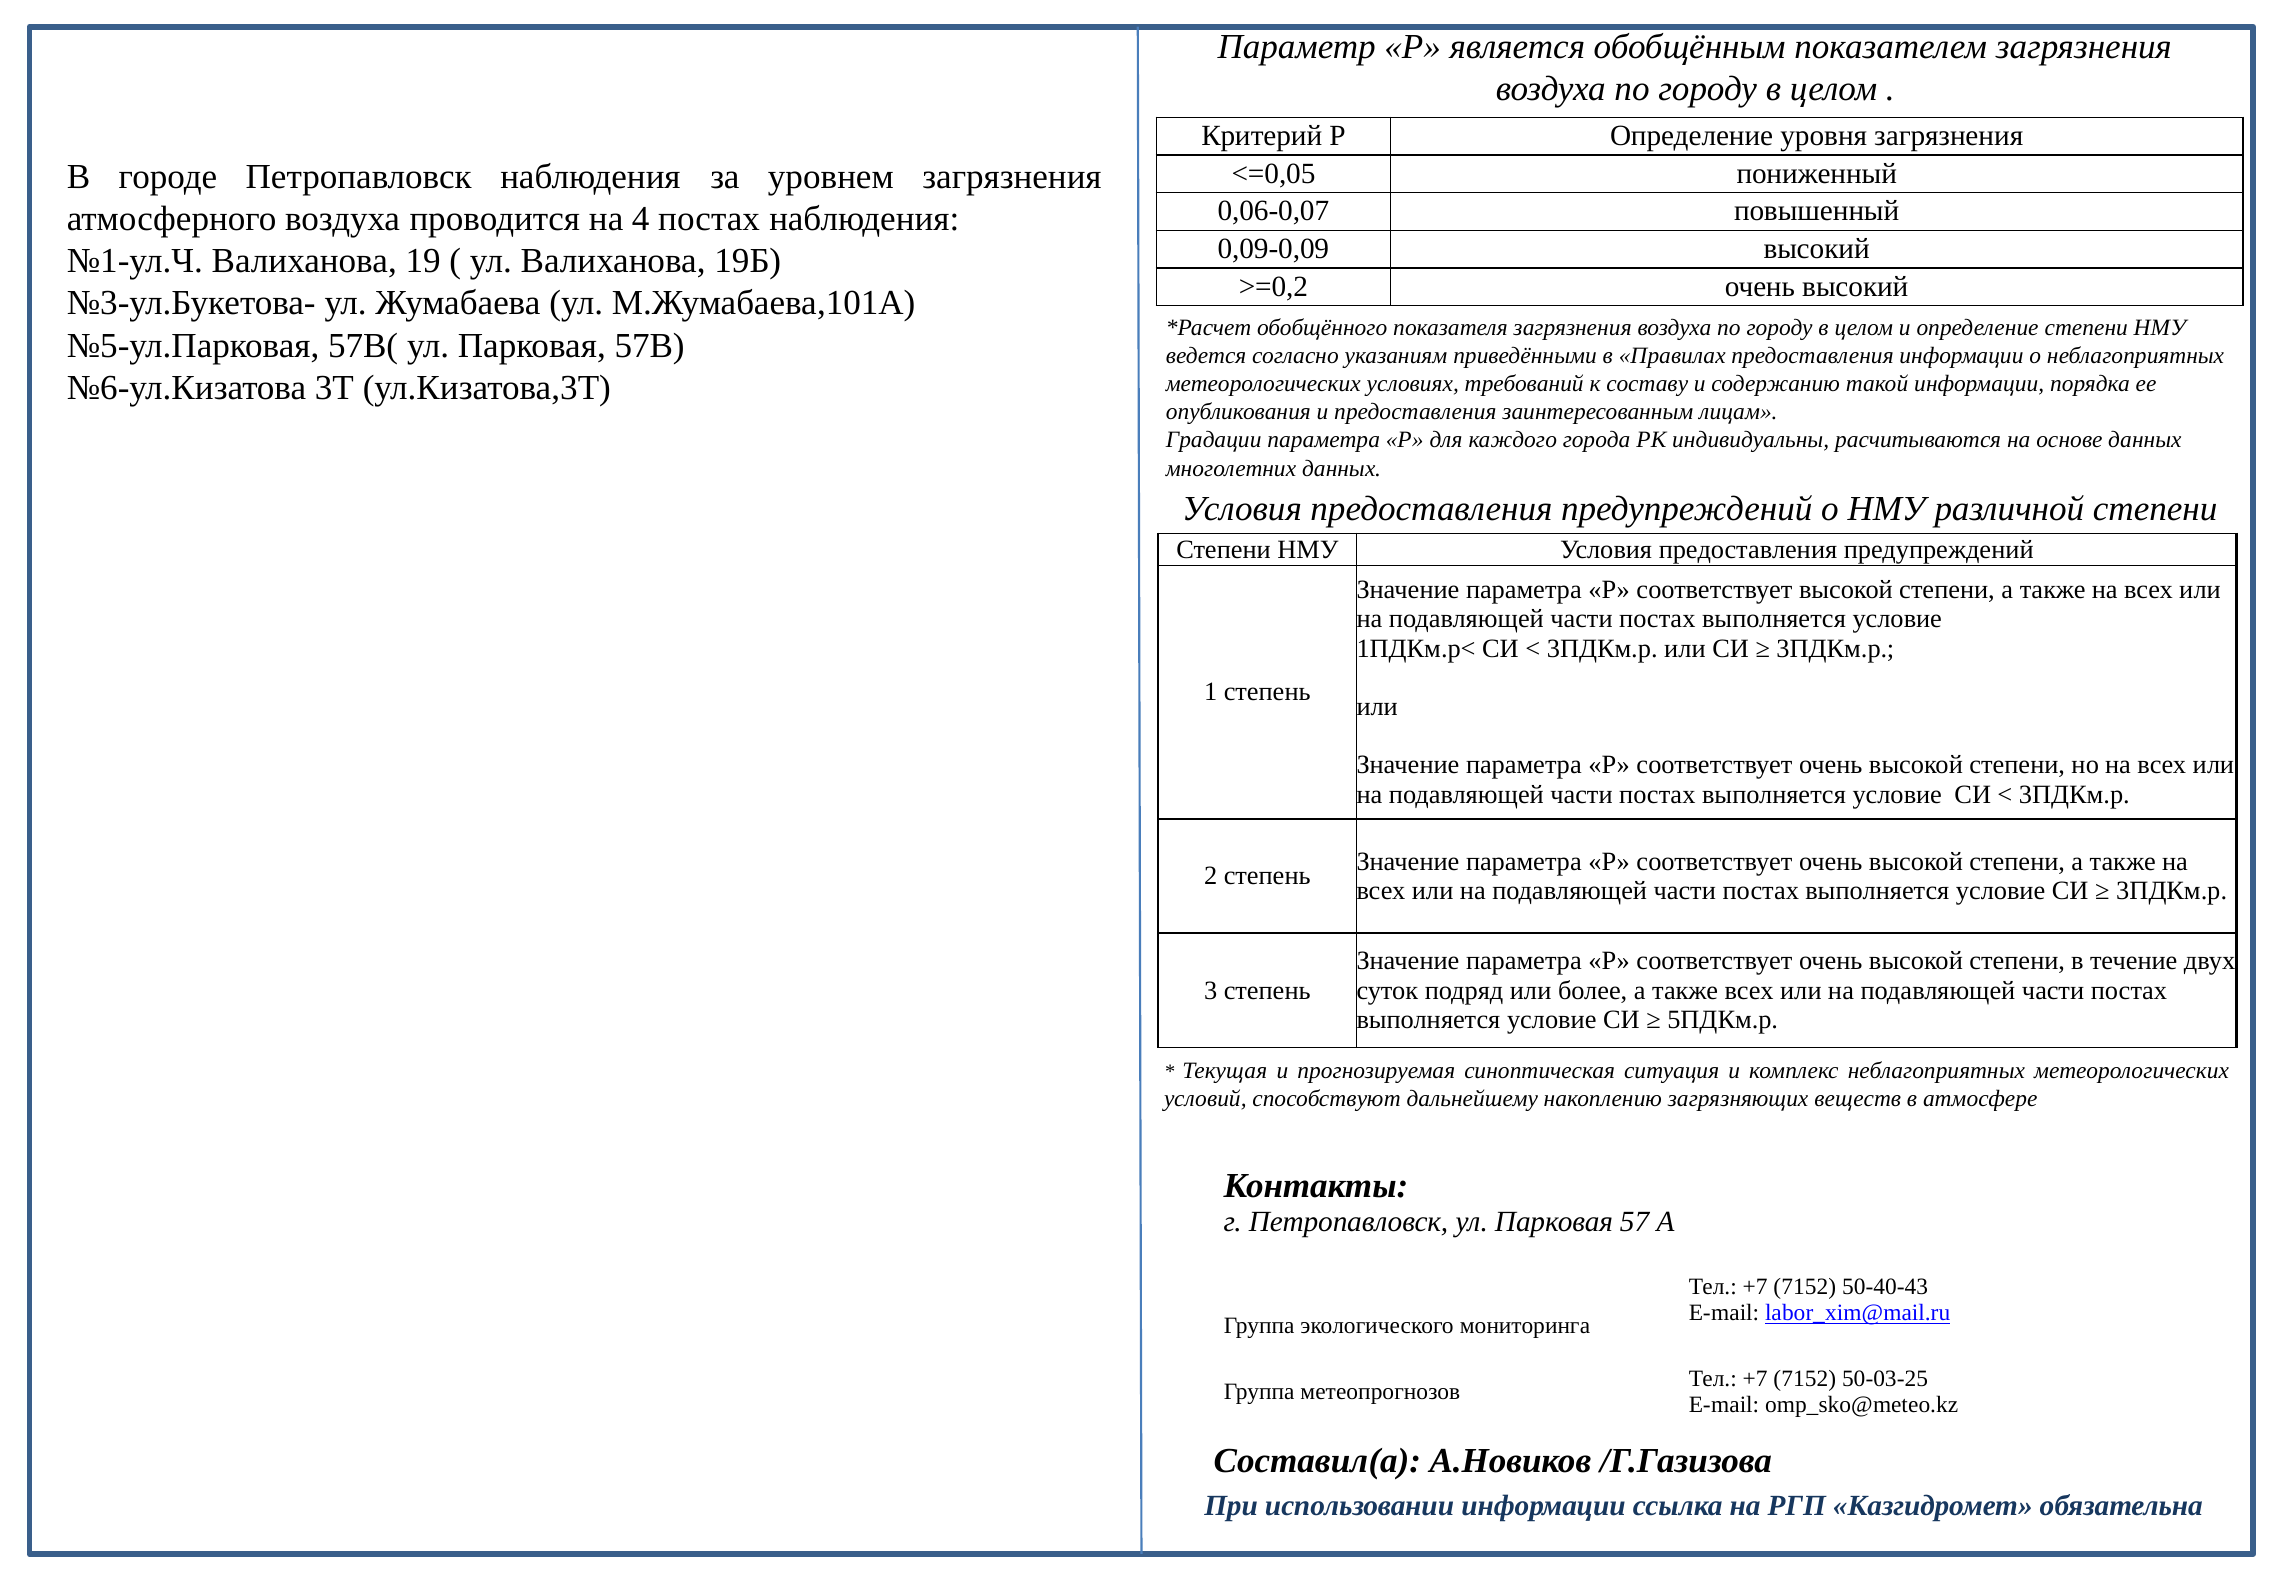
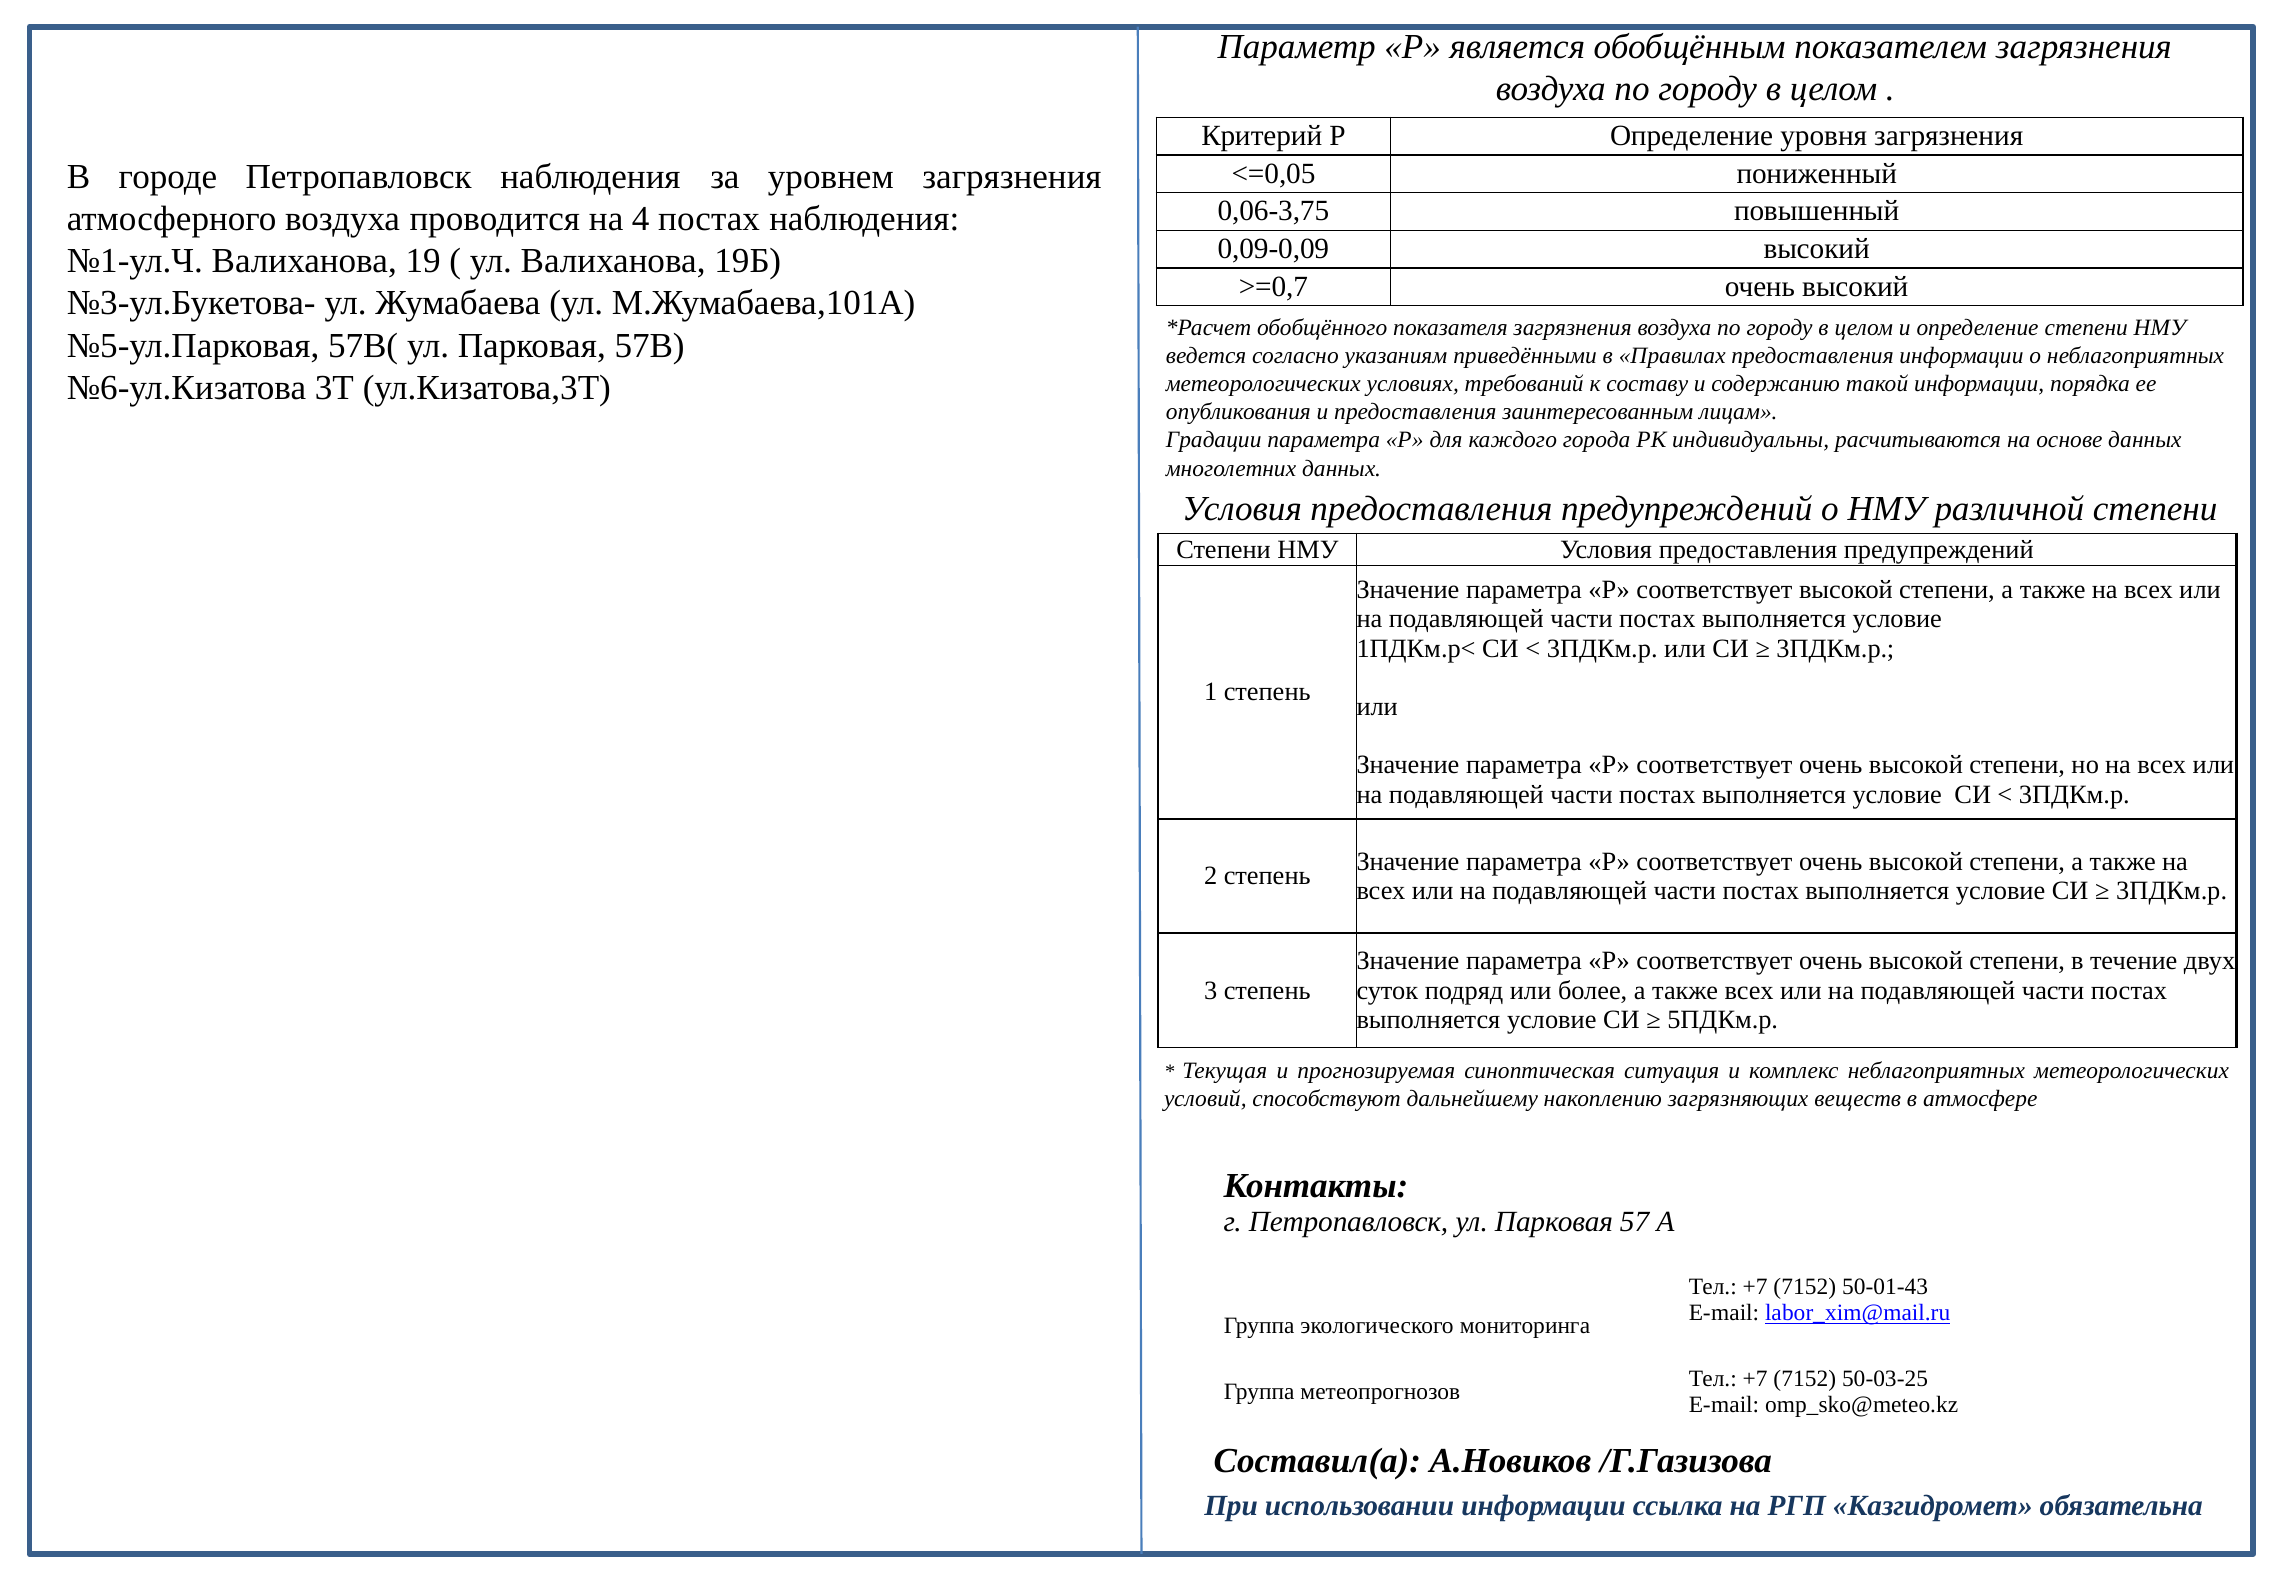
0,06-0,07: 0,06-0,07 -> 0,06-3,75
>=0,2: >=0,2 -> >=0,7
50-40-43: 50-40-43 -> 50-01-43
